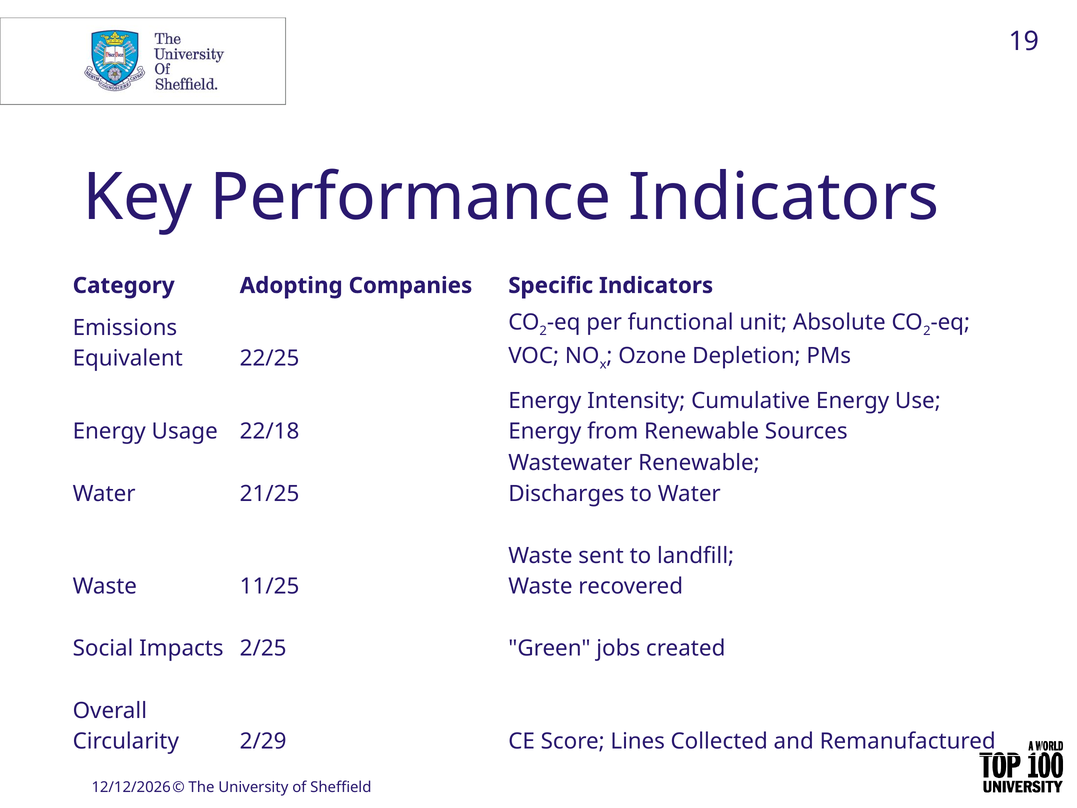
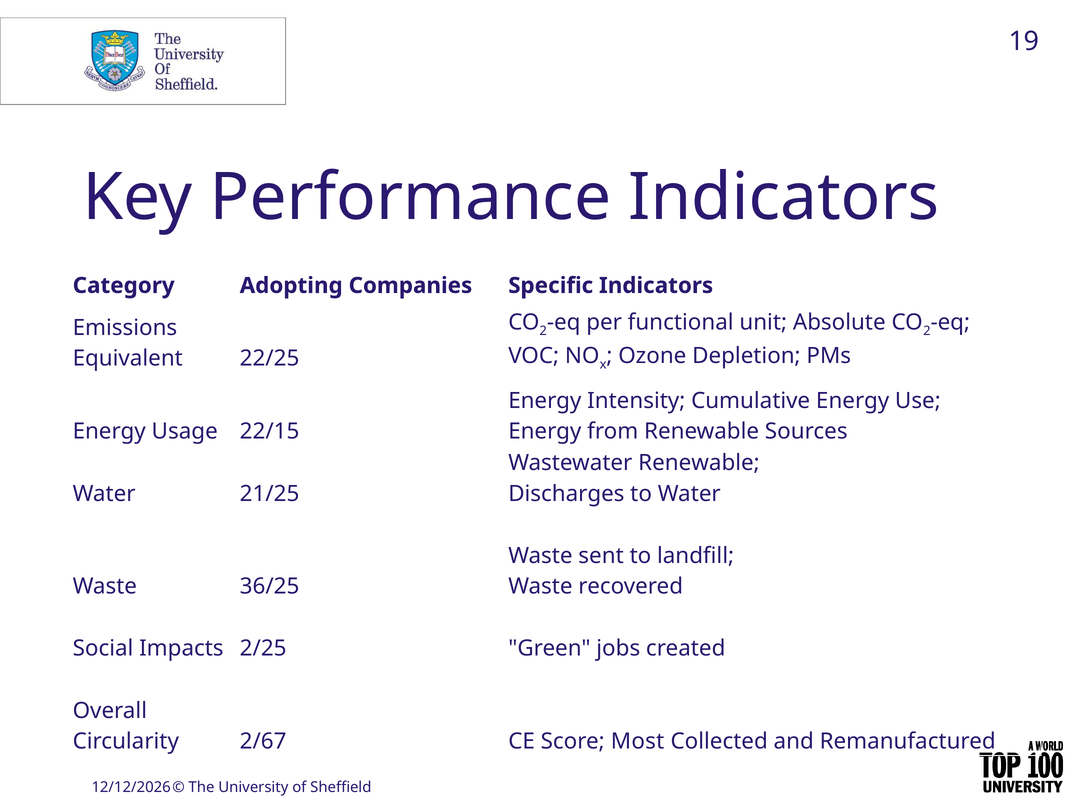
22/18: 22/18 -> 22/15
11/25: 11/25 -> 36/25
2/29: 2/29 -> 2/67
Lines: Lines -> Most
